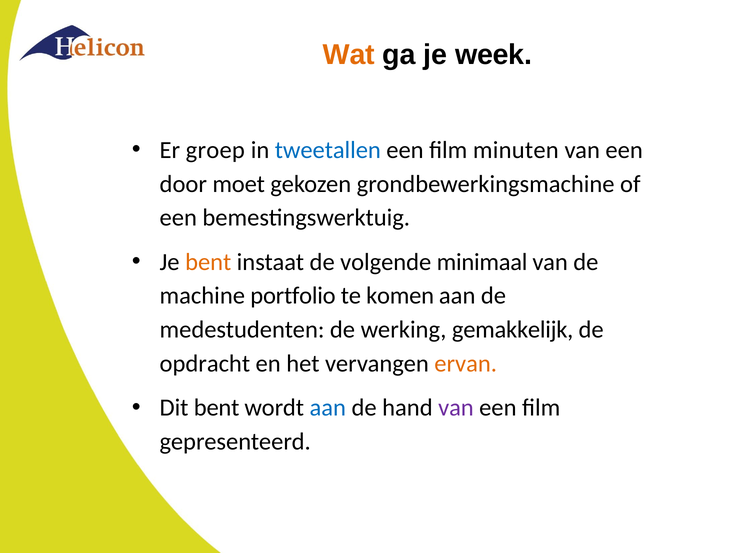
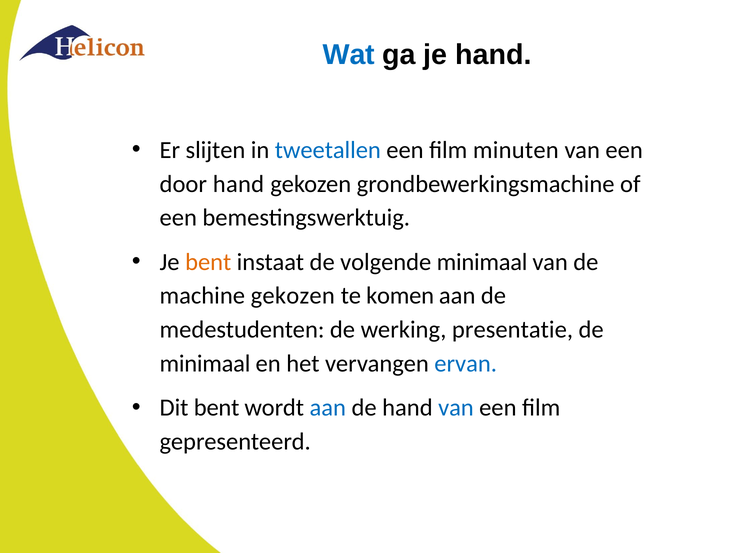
Wat colour: orange -> blue
je week: week -> hand
groep: groep -> slijten
door moet: moet -> hand
machine portfolio: portfolio -> gekozen
gemakkelijk: gemakkelijk -> presentatie
opdracht at (205, 364): opdracht -> minimaal
ervan colour: orange -> blue
van at (456, 408) colour: purple -> blue
